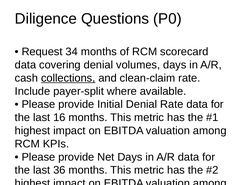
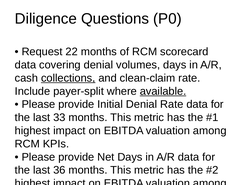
34: 34 -> 22
available underline: none -> present
16: 16 -> 33
